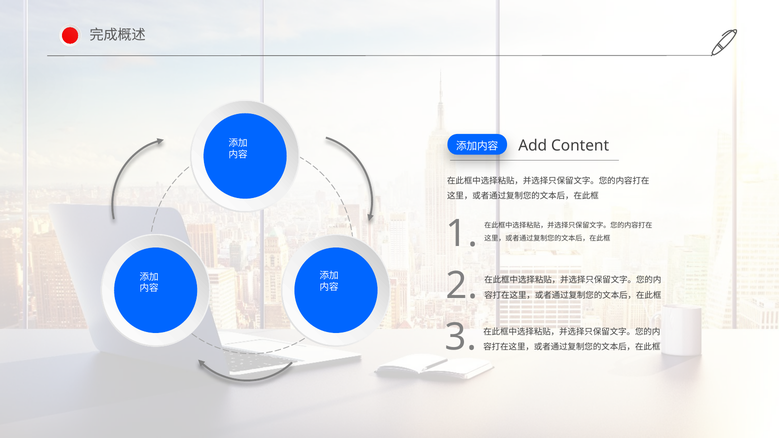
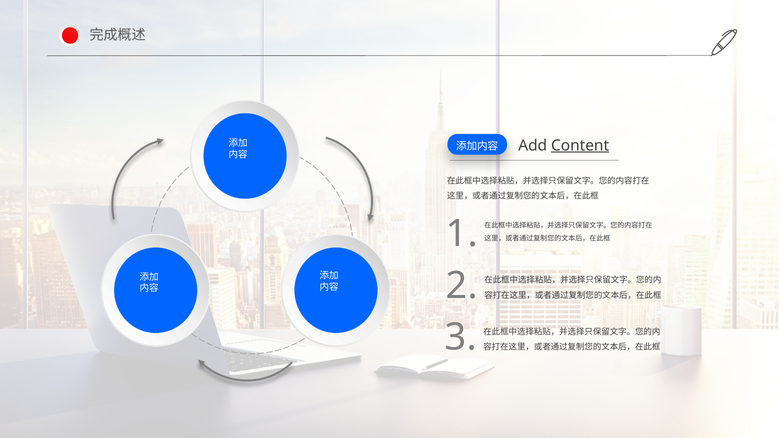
Content underline: none -> present
